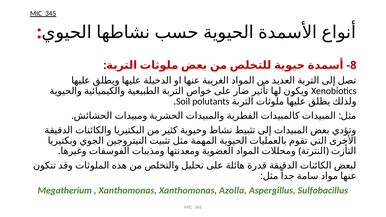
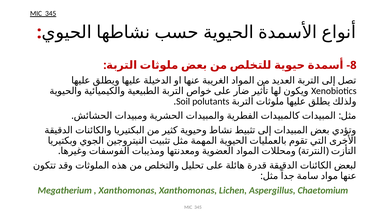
Azolla: Azolla -> Lichen
Sulfobacillus: Sulfobacillus -> Chaetomium
